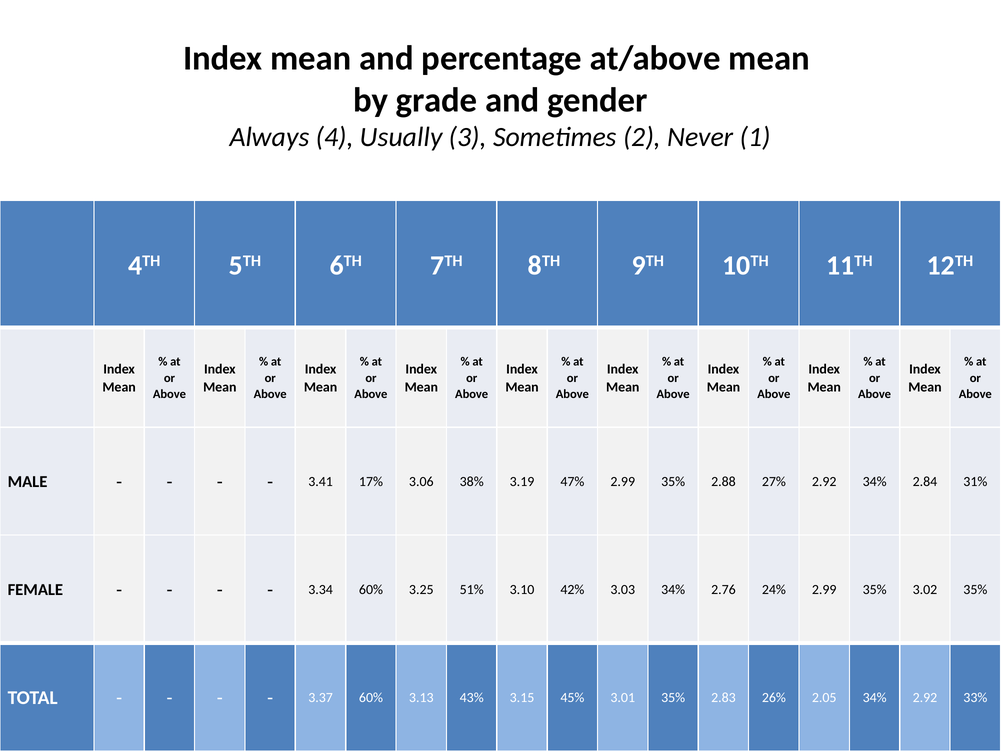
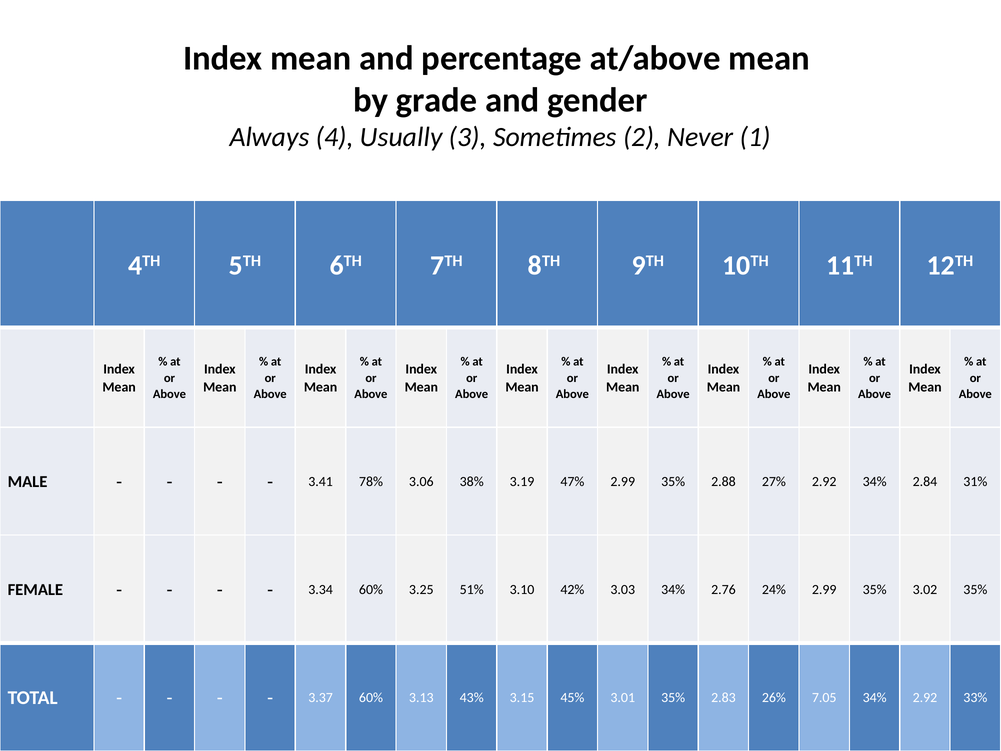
17%: 17% -> 78%
2.05: 2.05 -> 7.05
